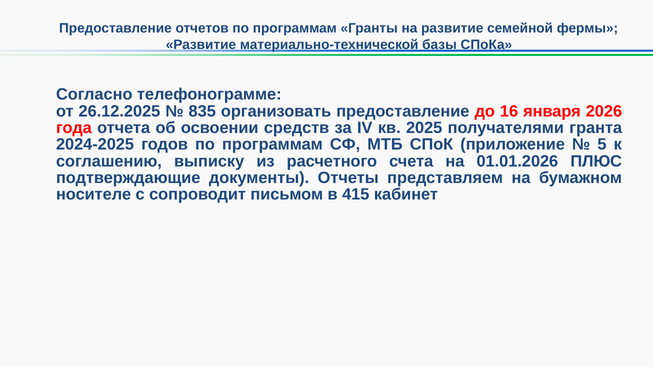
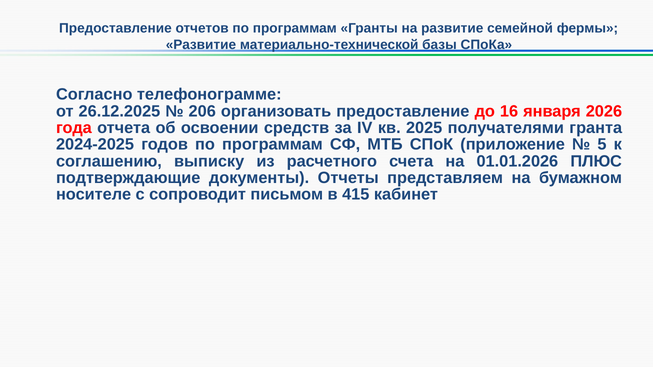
835: 835 -> 206
